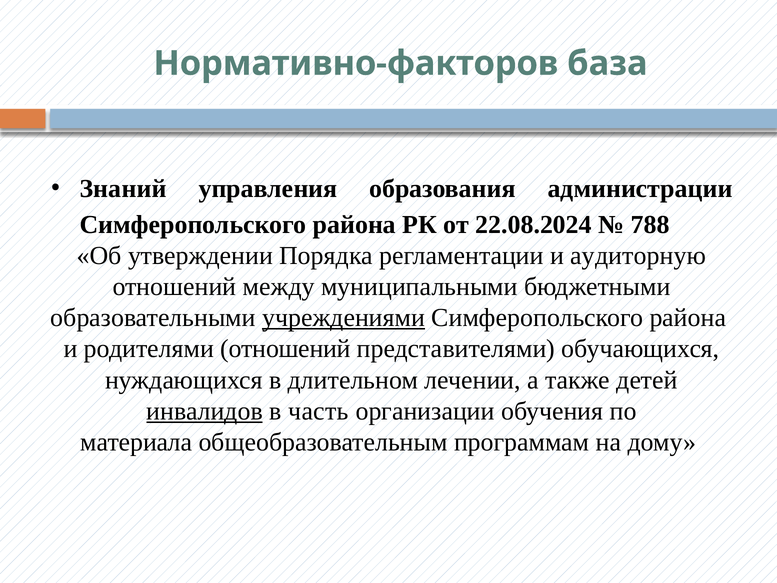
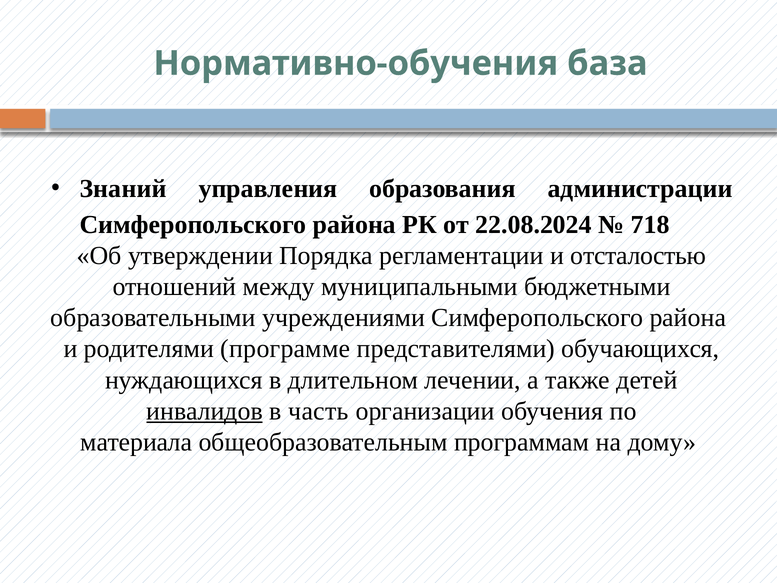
Нормативно-факторов: Нормативно-факторов -> Нормативно-обучения
788: 788 -> 718
аудиторную: аудиторную -> отсталостью
учреждениями underline: present -> none
родителями отношений: отношений -> программе
